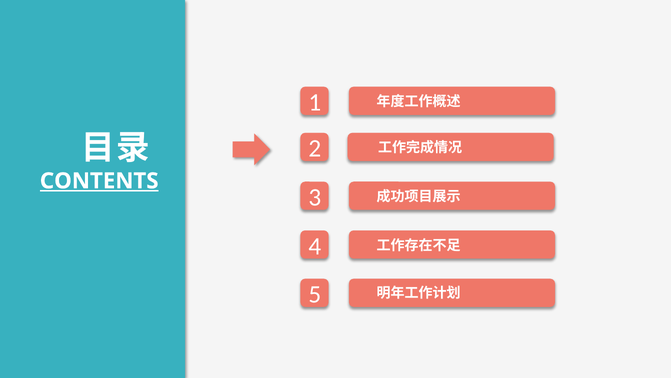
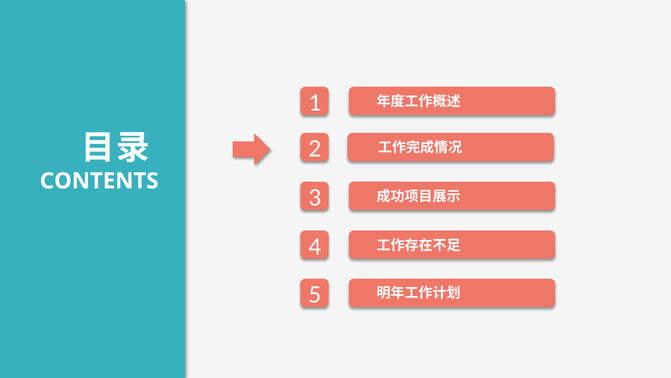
CONTENTS underline: present -> none
